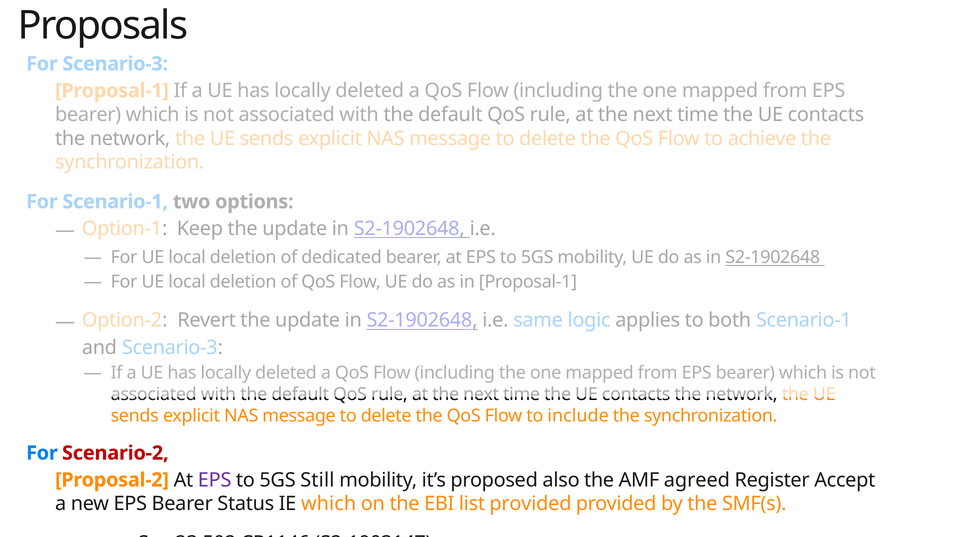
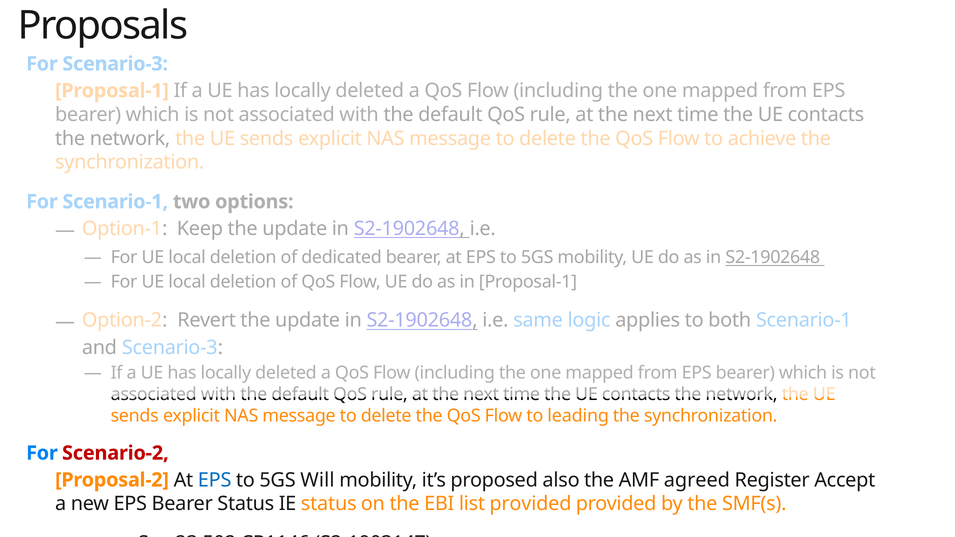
include: include -> leading
EPS at (215, 480) colour: purple -> blue
Still: Still -> Will
IE which: which -> status
